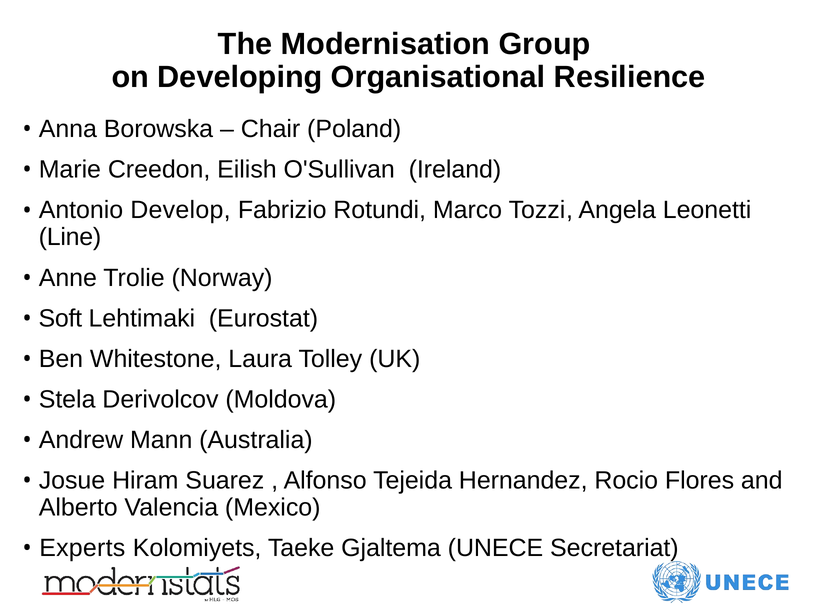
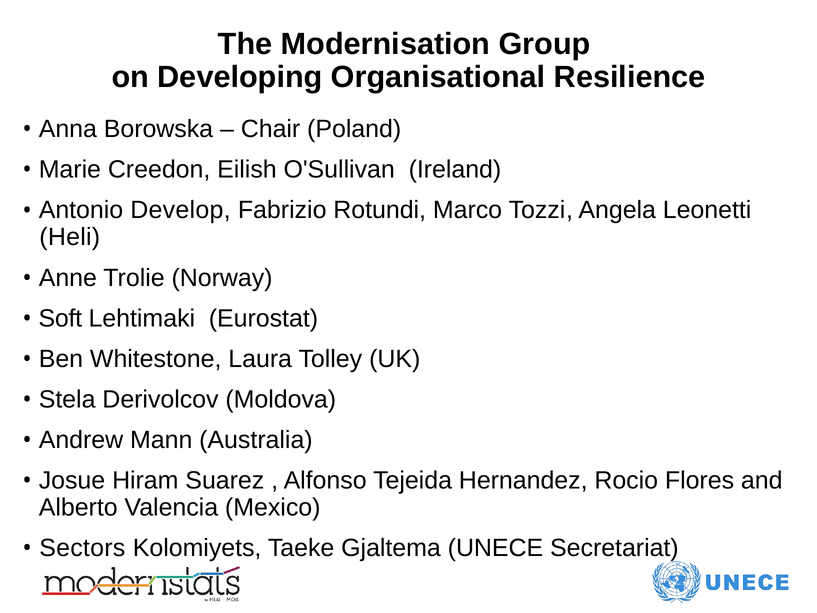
Line: Line -> Heli
Experts: Experts -> Sectors
